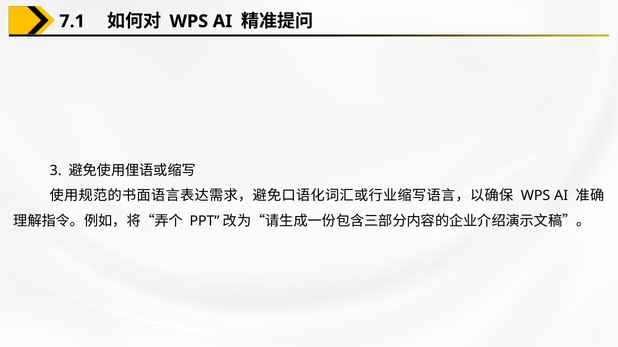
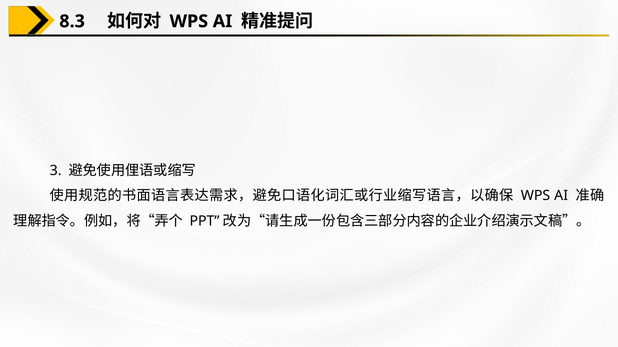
7.1: 7.1 -> 8.3
